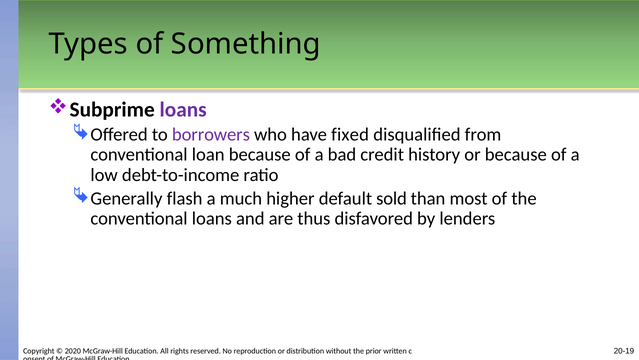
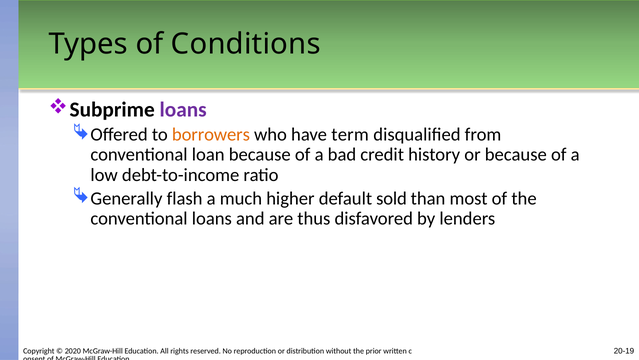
Something: Something -> Conditions
borrowers colour: purple -> orange
fixed: fixed -> term
